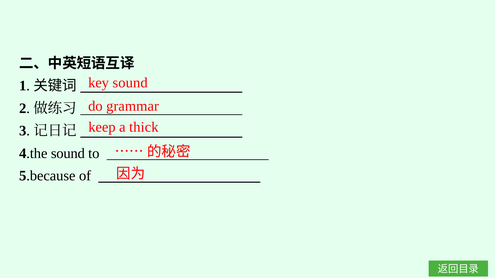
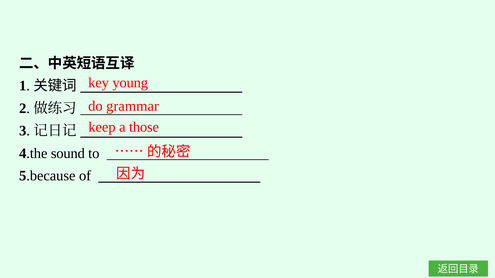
key sound: sound -> young
thick: thick -> those
